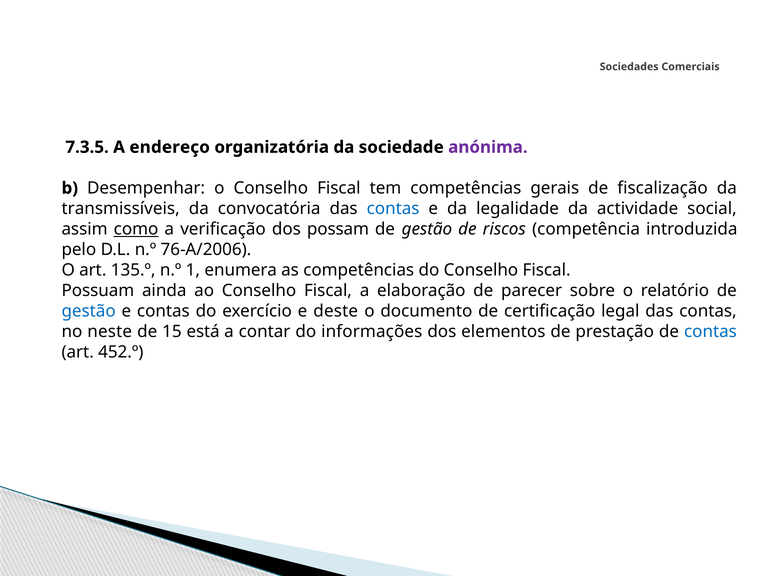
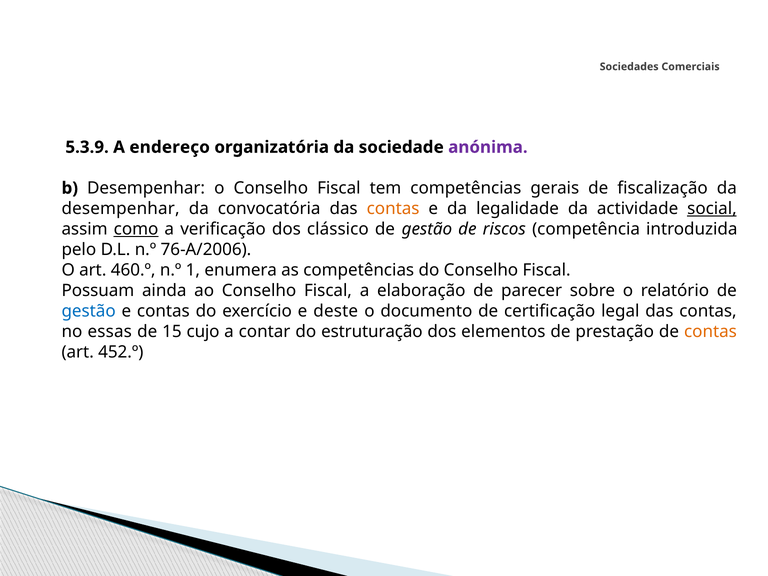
7.3.5: 7.3.5 -> 5.3.9
transmissíveis at (121, 209): transmissíveis -> desempenhar
contas at (393, 209) colour: blue -> orange
social underline: none -> present
possam: possam -> clássico
135.º: 135.º -> 460.º
neste: neste -> essas
está: está -> cujo
informações: informações -> estruturação
contas at (710, 331) colour: blue -> orange
